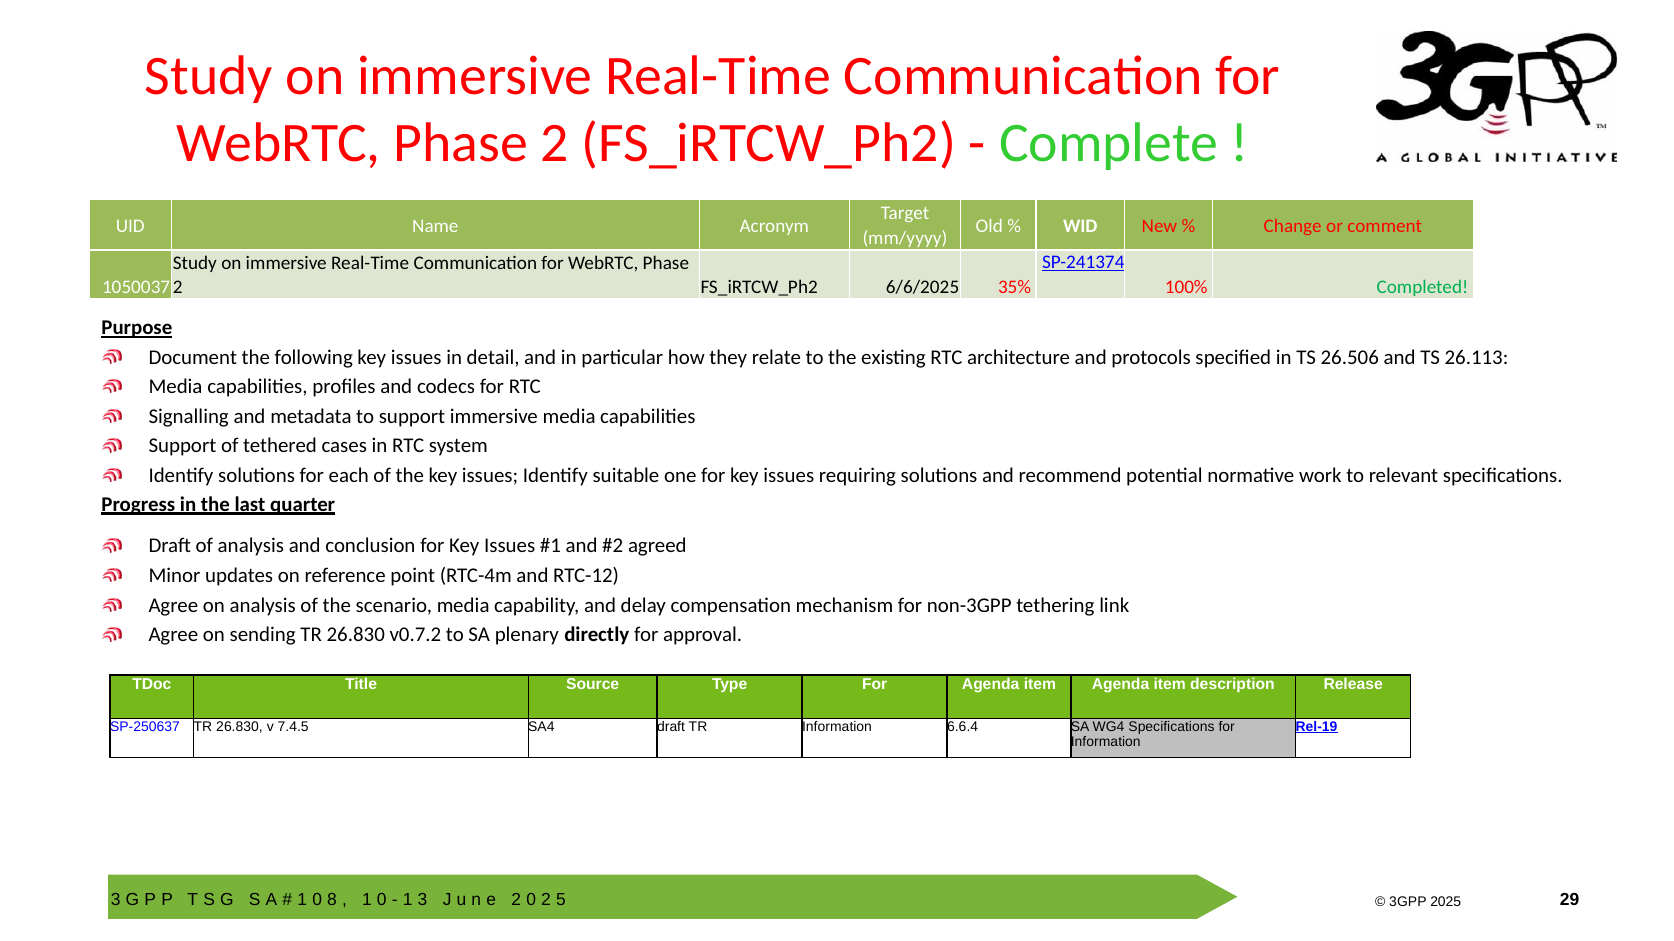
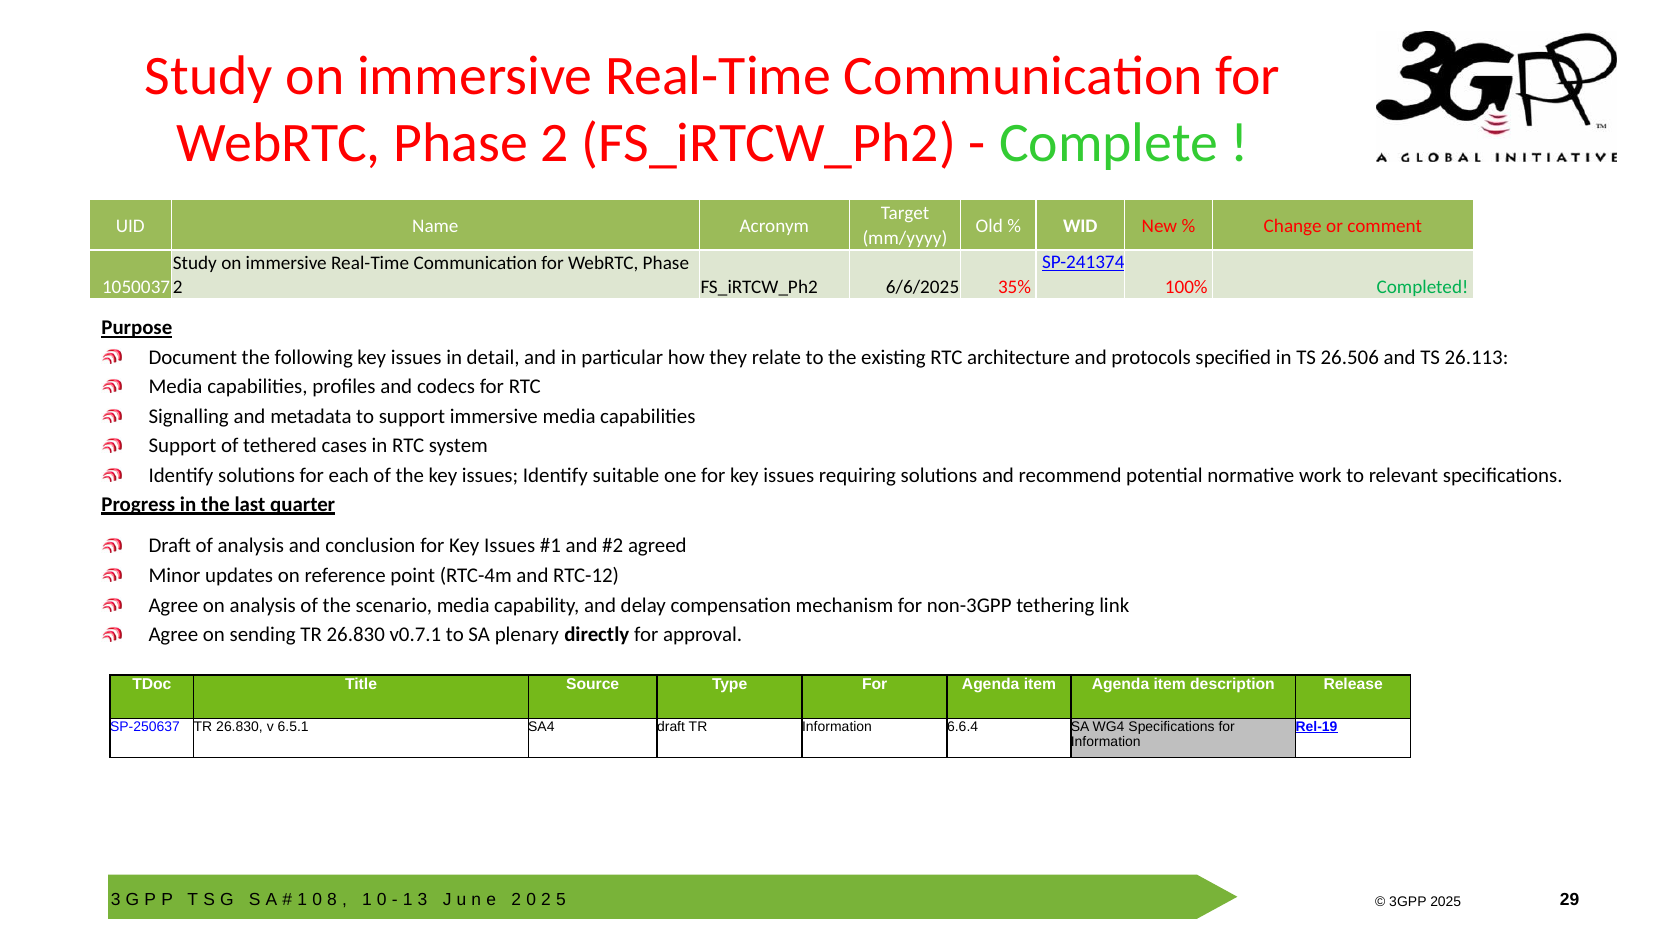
v0.7.2: v0.7.2 -> v0.7.1
7.4.5: 7.4.5 -> 6.5.1
